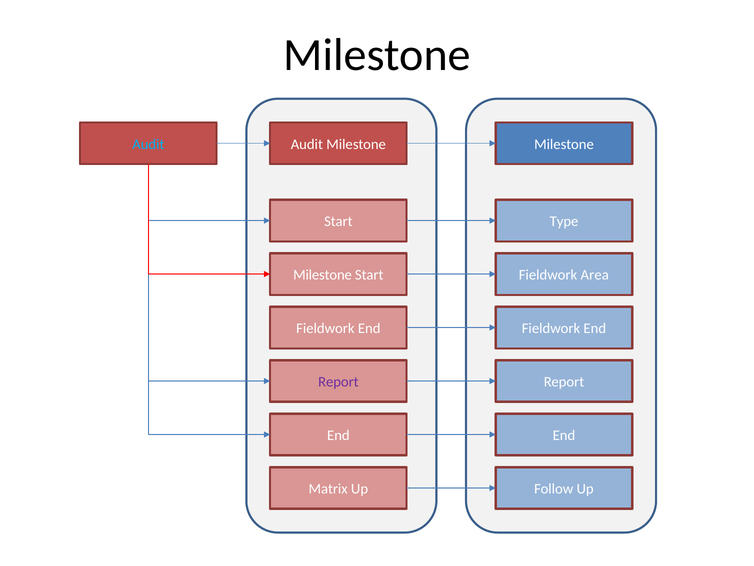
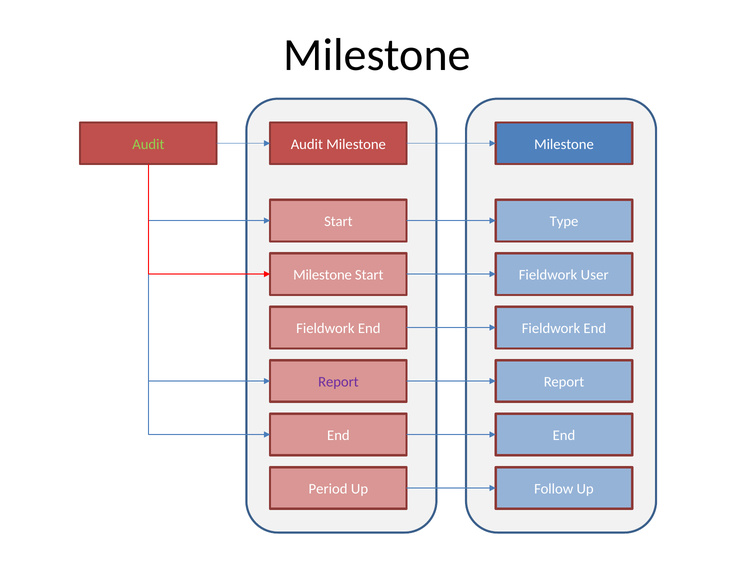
Audit at (148, 144) colour: light blue -> light green
Area: Area -> User
Matrix: Matrix -> Period
